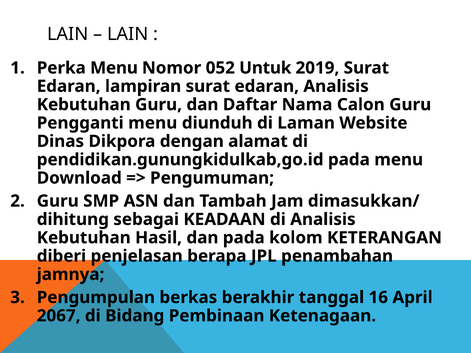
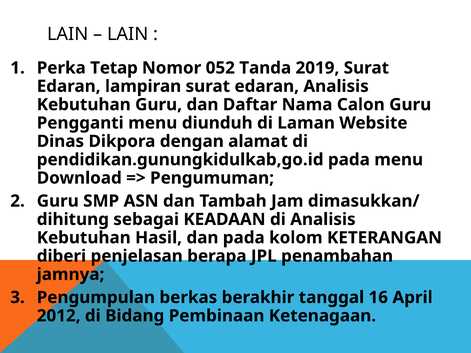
Perka Menu: Menu -> Tetap
Untuk: Untuk -> Tanda
2067: 2067 -> 2012
